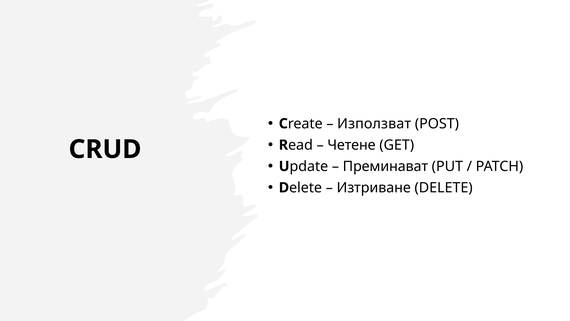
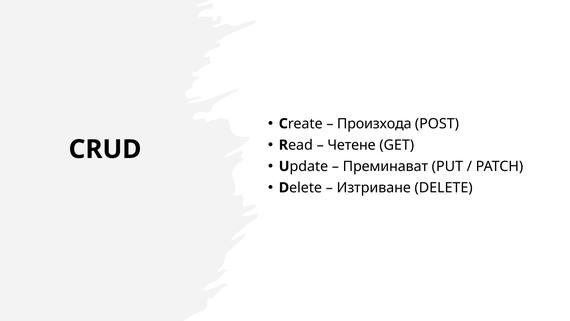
Използват: Използват -> Произхода
